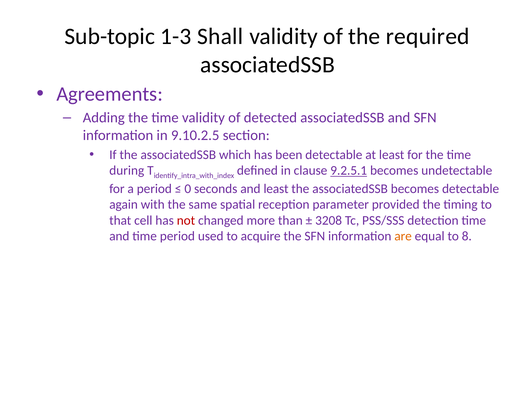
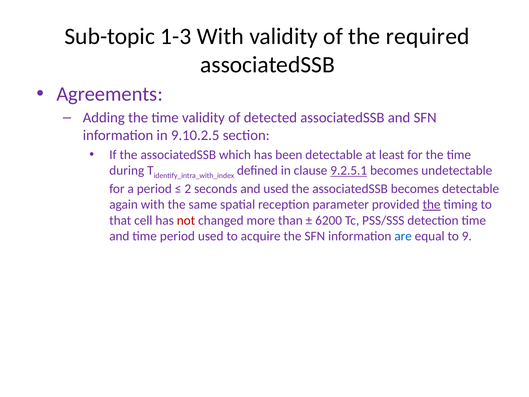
1-3 Shall: Shall -> With
0: 0 -> 2
and least: least -> used
the at (432, 204) underline: none -> present
3208: 3208 -> 6200
are colour: orange -> blue
8: 8 -> 9
